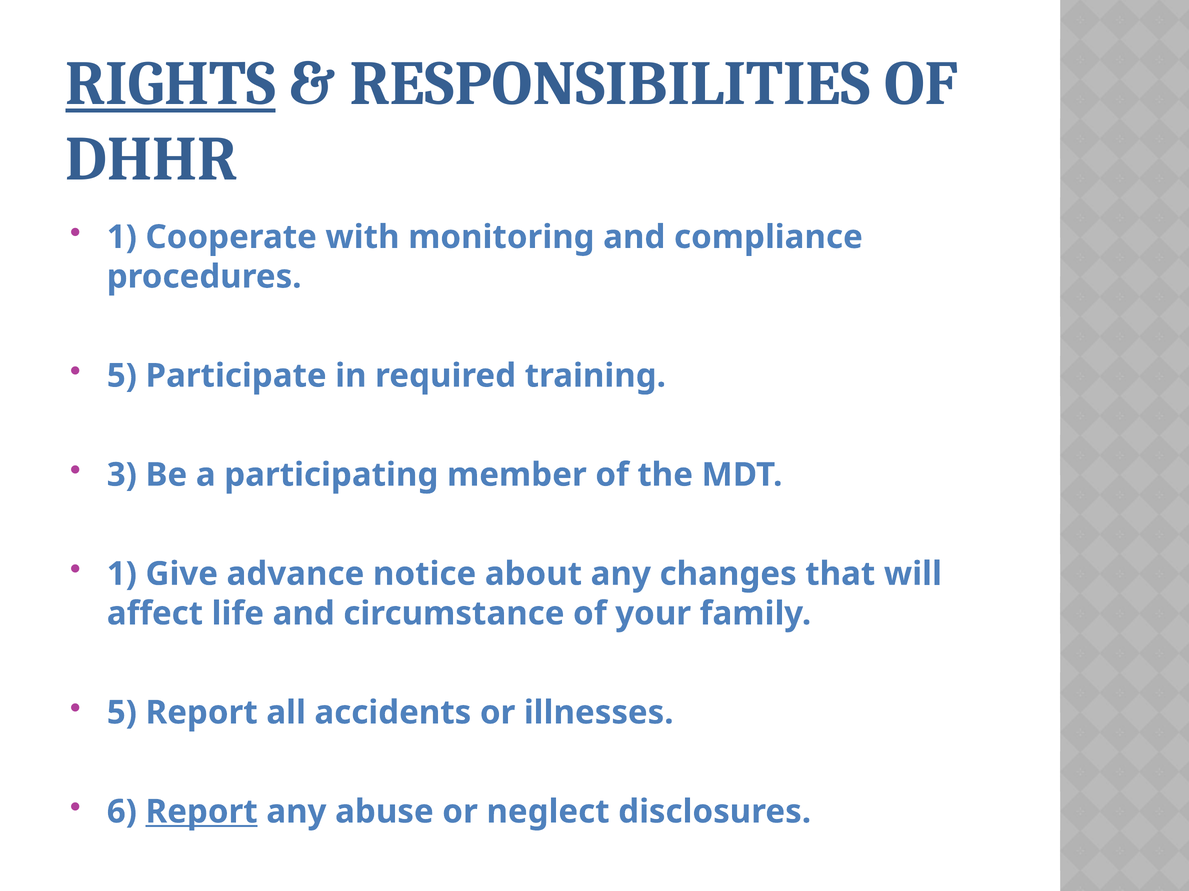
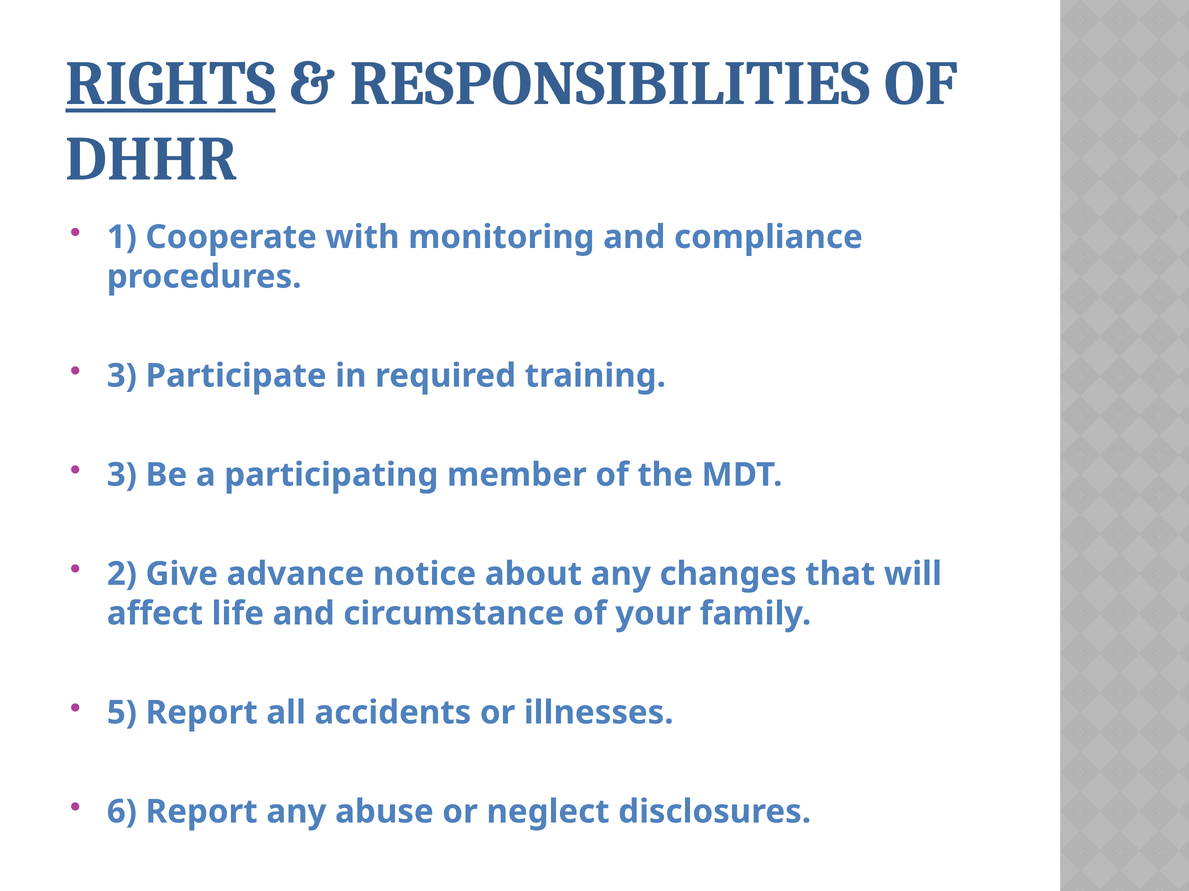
5 at (122, 376): 5 -> 3
1 at (122, 574): 1 -> 2
Report at (202, 812) underline: present -> none
